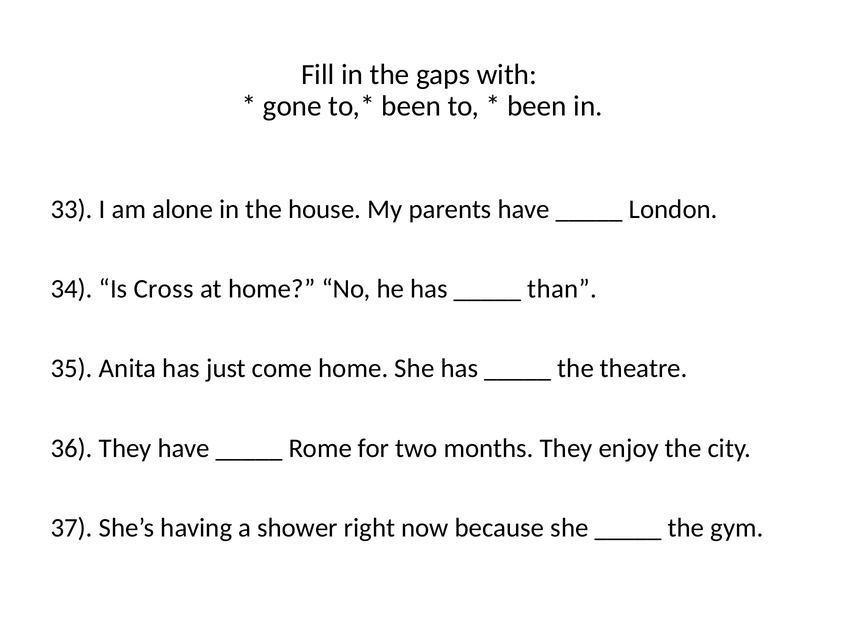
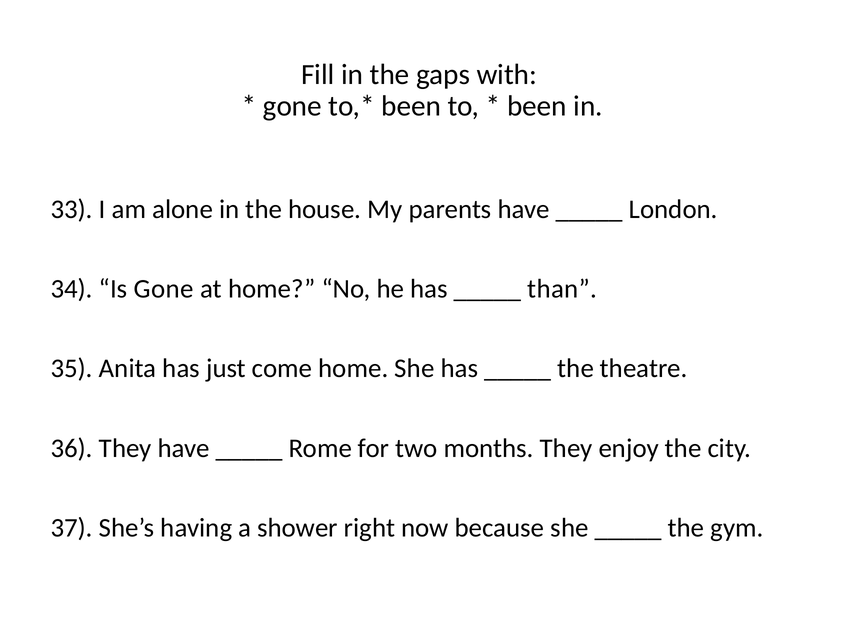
Is Cross: Cross -> Gone
